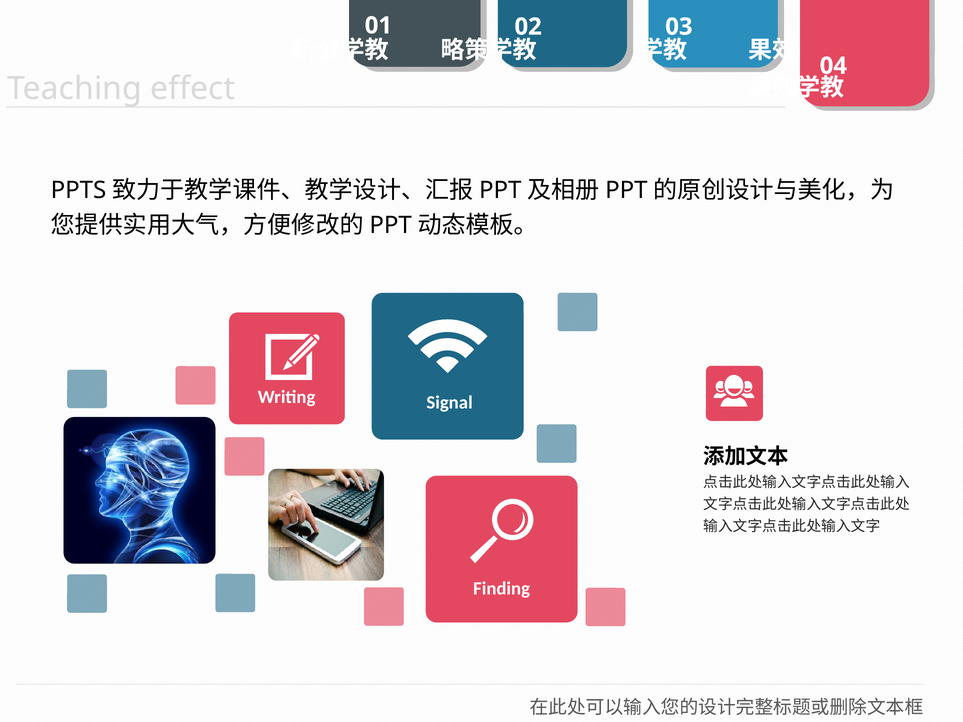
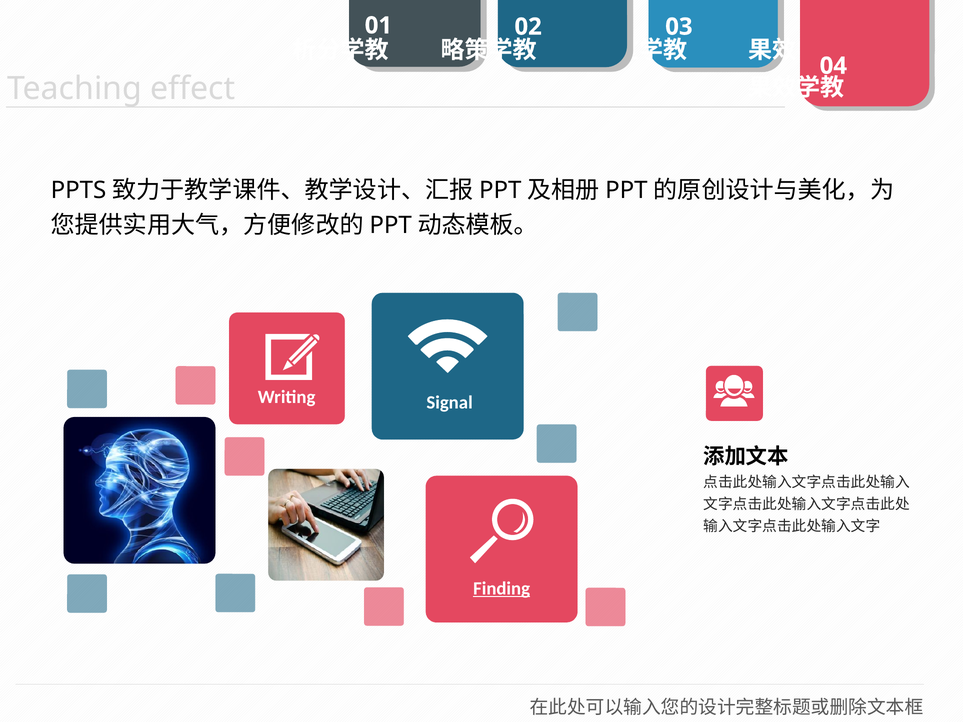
Finding underline: none -> present
